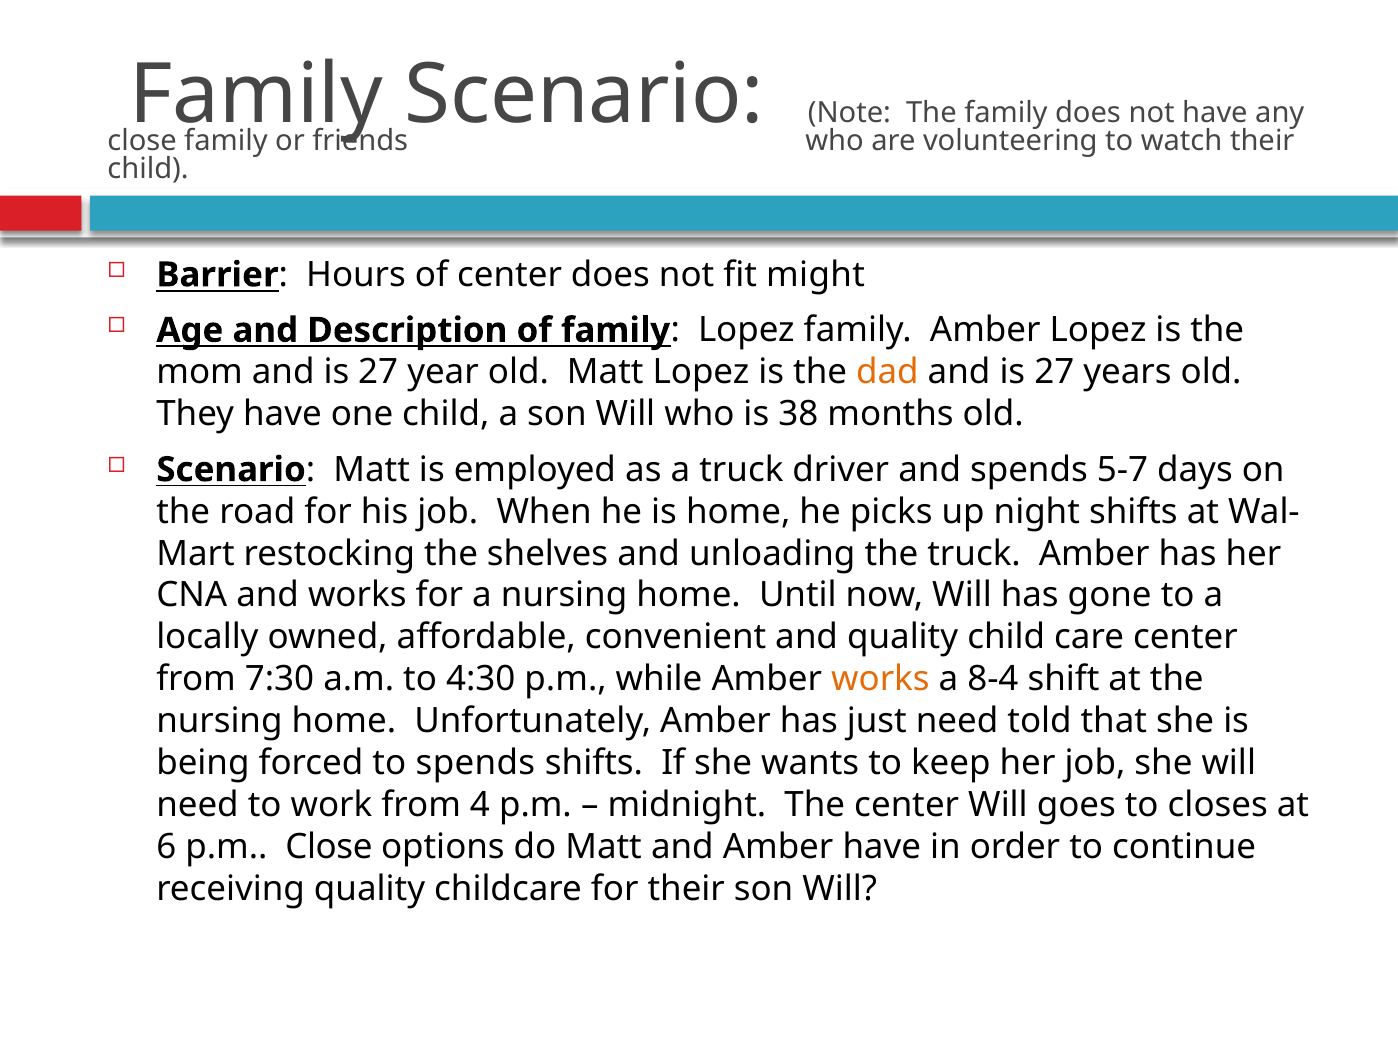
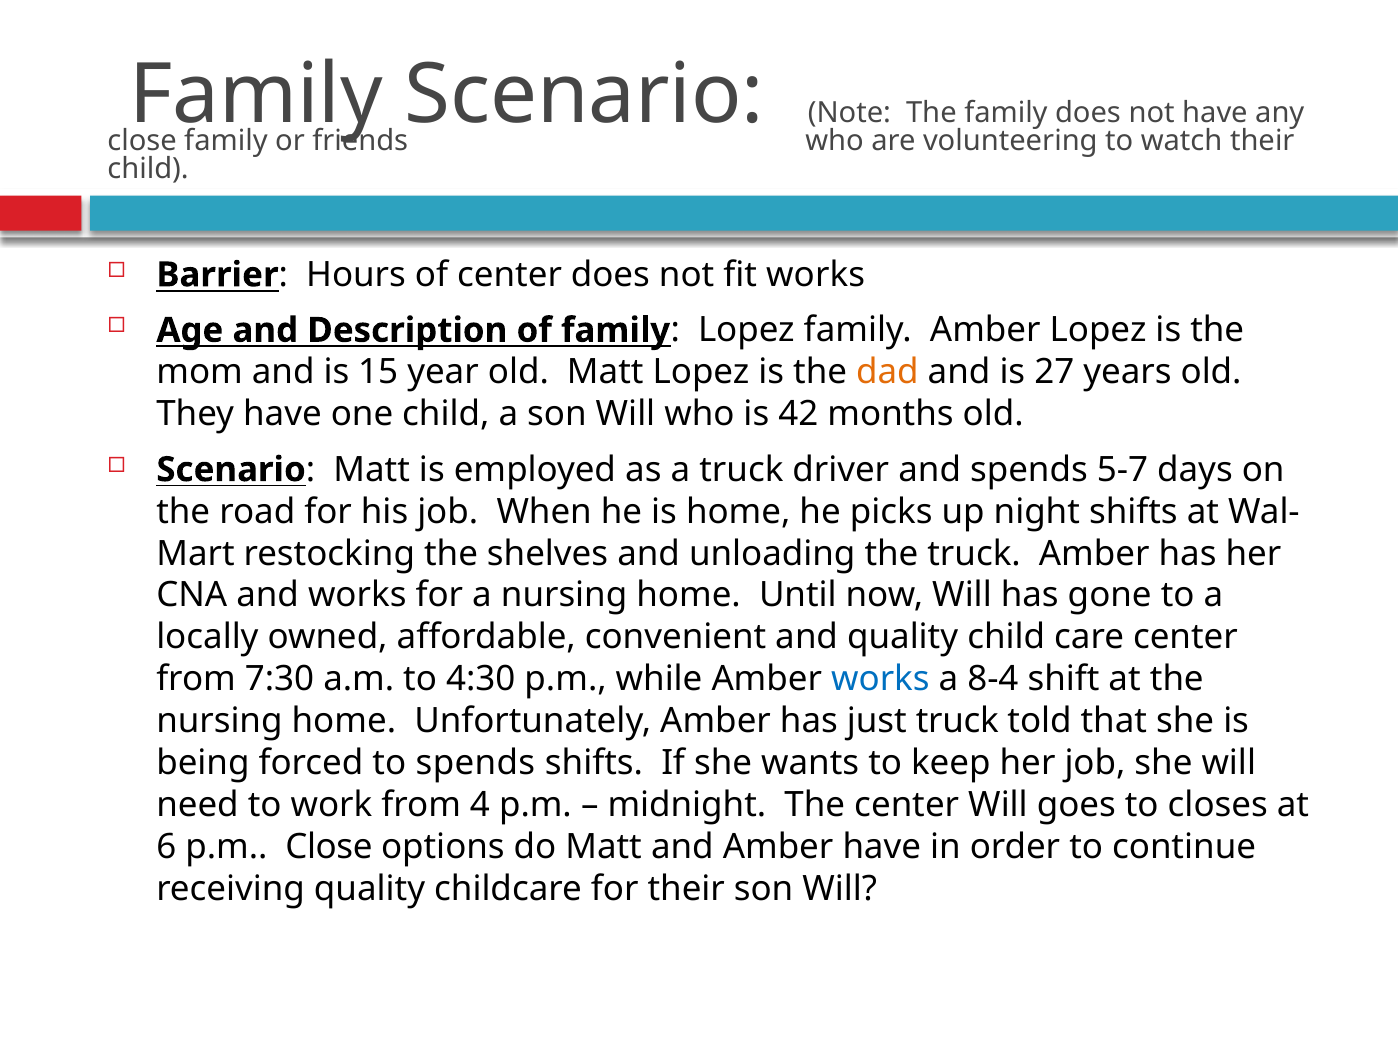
fit might: might -> works
mom and is 27: 27 -> 15
38: 38 -> 42
works at (880, 680) colour: orange -> blue
just need: need -> truck
